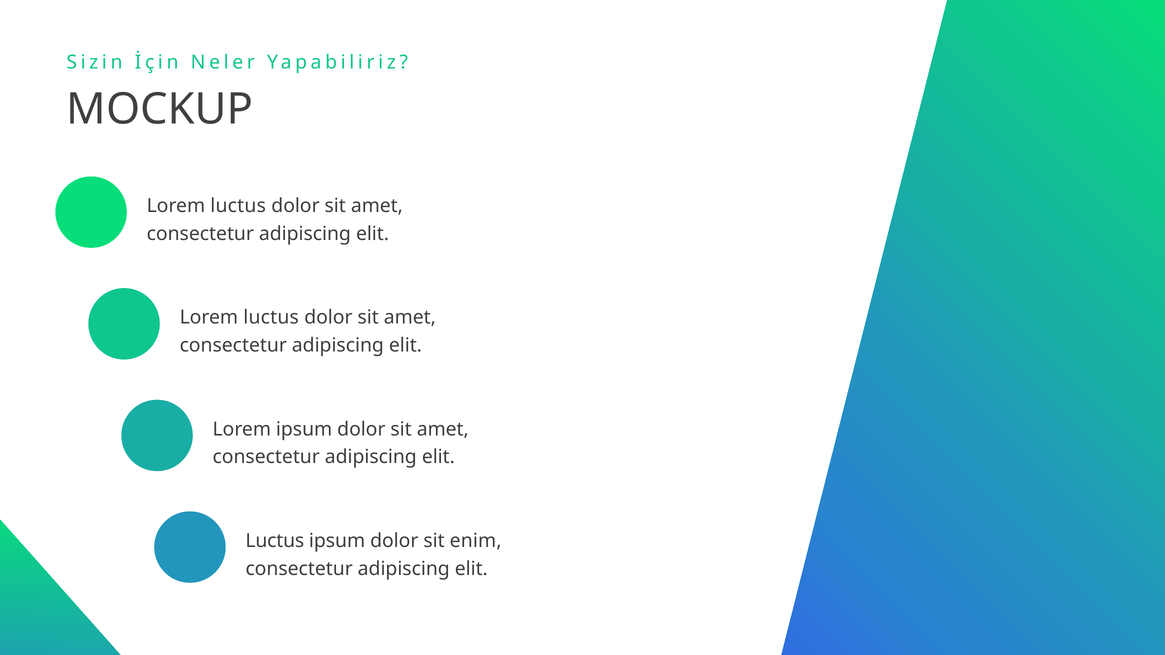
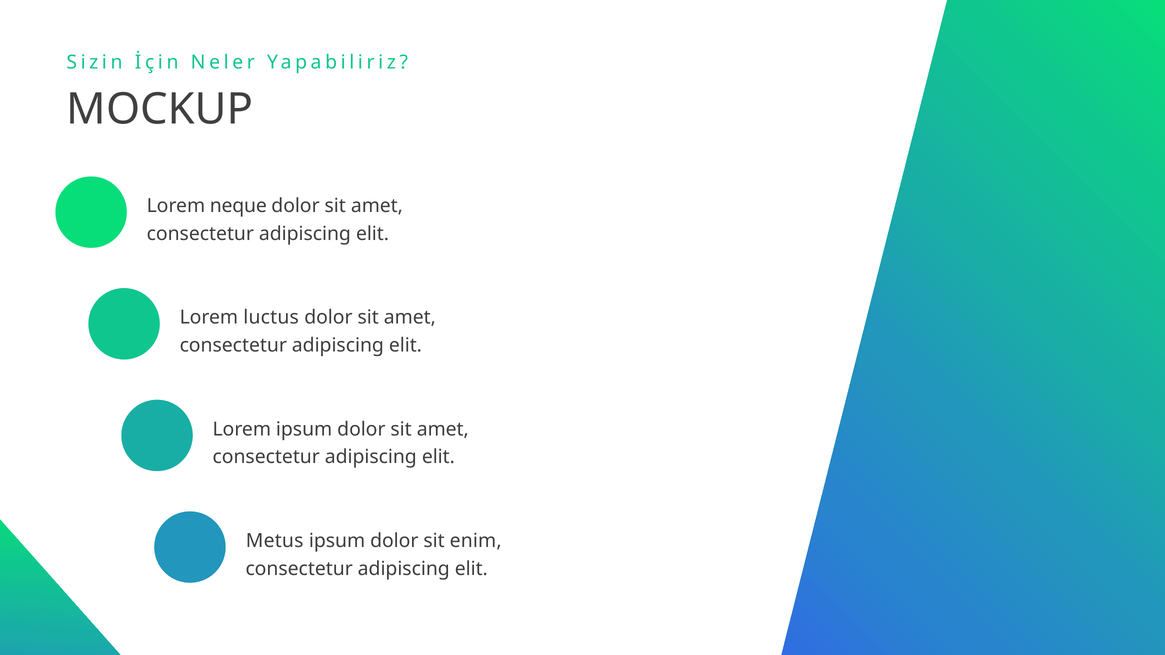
luctus at (238, 206): luctus -> neque
Luctus at (275, 541): Luctus -> Metus
